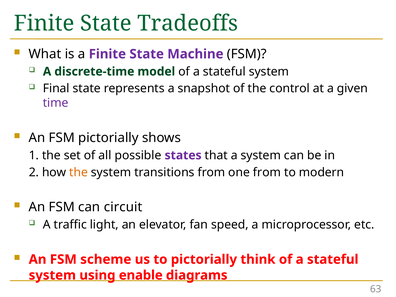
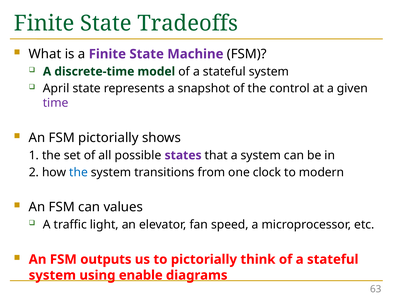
Final: Final -> April
the at (79, 172) colour: orange -> blue
one from: from -> clock
circuit: circuit -> values
scheme: scheme -> outputs
